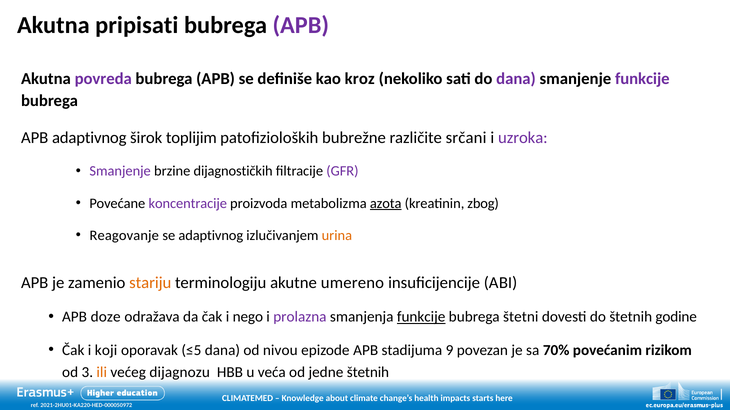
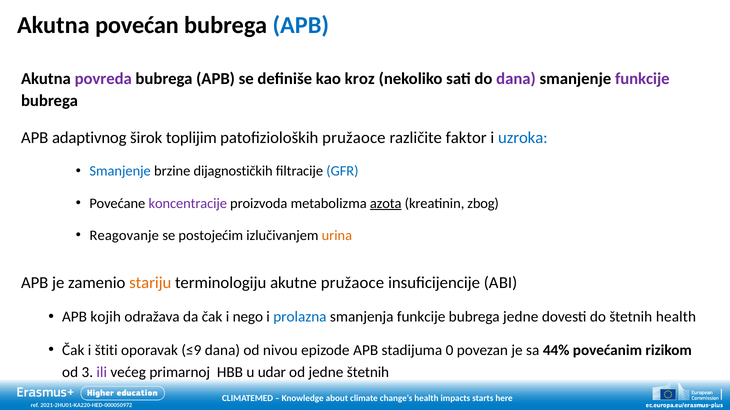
pripisati: pripisati -> povećan
APB at (301, 25) colour: purple -> blue
patofizioloških bubrežne: bubrežne -> pružaoce
srčani: srčani -> faktor
uzroka colour: purple -> blue
Smanjenje at (120, 171) colour: purple -> blue
GFR colour: purple -> blue
se adaptivnog: adaptivnog -> postojećim
akutne umereno: umereno -> pružaoce
doze: doze -> kojih
prolazna colour: purple -> blue
funkcije at (421, 317) underline: present -> none
bubrega štetni: štetni -> jedne
štetnih godine: godine -> health
koji: koji -> štiti
≤5: ≤5 -> ≤9
9: 9 -> 0
70%: 70% -> 44%
ili colour: orange -> purple
dijagnozu: dijagnozu -> primarnoj
veća: veća -> udar
